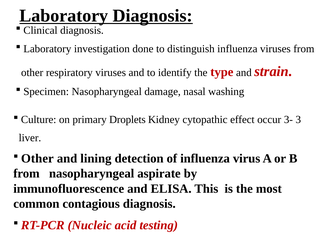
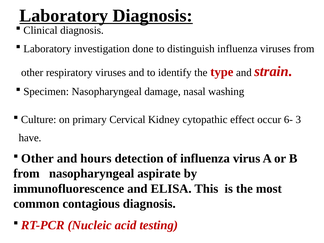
Droplets: Droplets -> Cervical
3-: 3- -> 6-
liver: liver -> have
lining: lining -> hours
